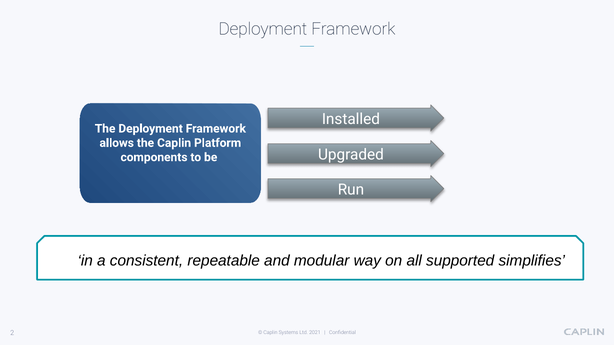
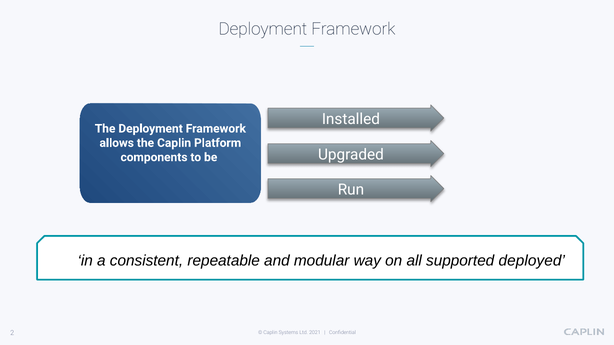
simplifies: simplifies -> deployed
